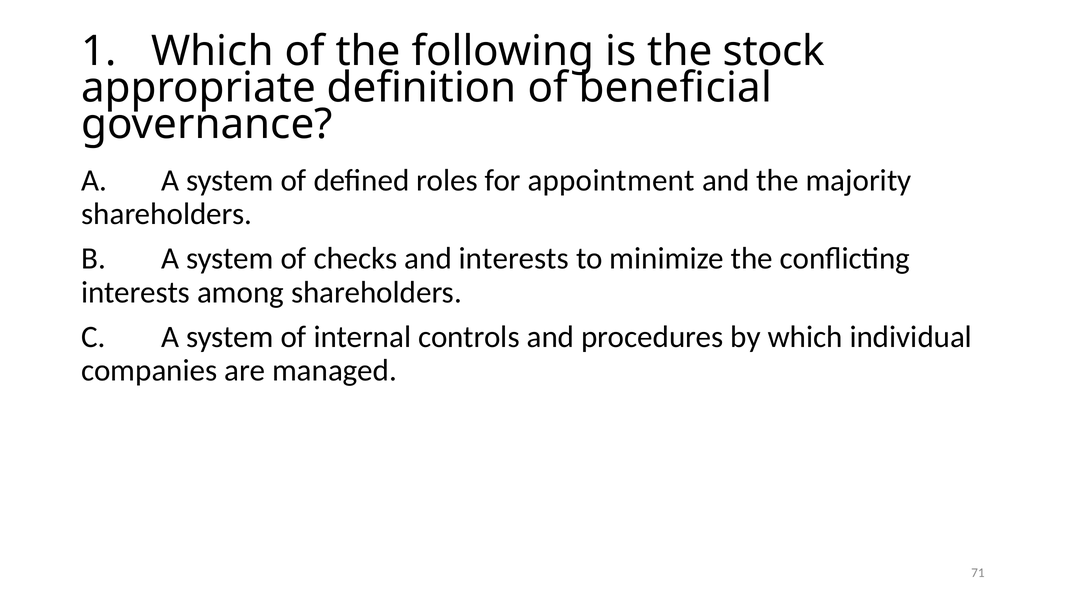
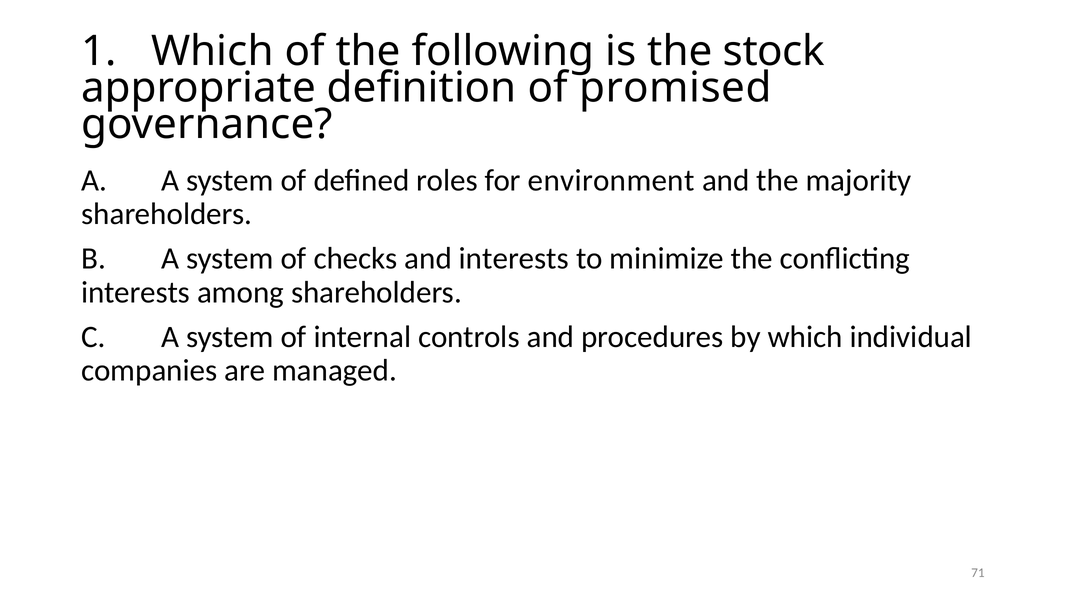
beneficial: beneficial -> promised
appointment: appointment -> environment
